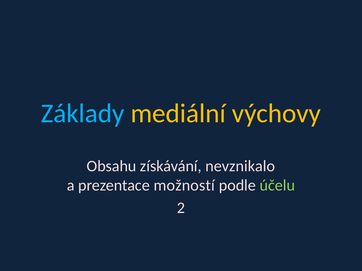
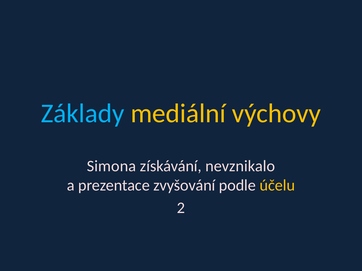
Obsahu: Obsahu -> Simona
možností: možností -> zvyšování
účelu colour: light green -> yellow
